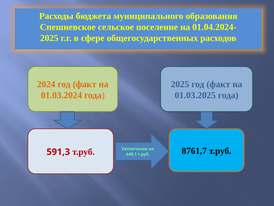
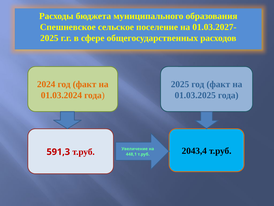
01.04.2024-: 01.04.2024- -> 01.03.2027-
8761,7: 8761,7 -> 2043,4
